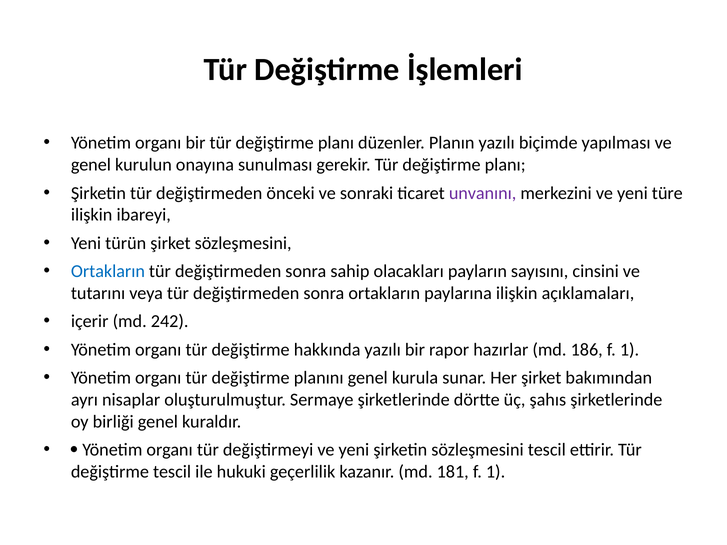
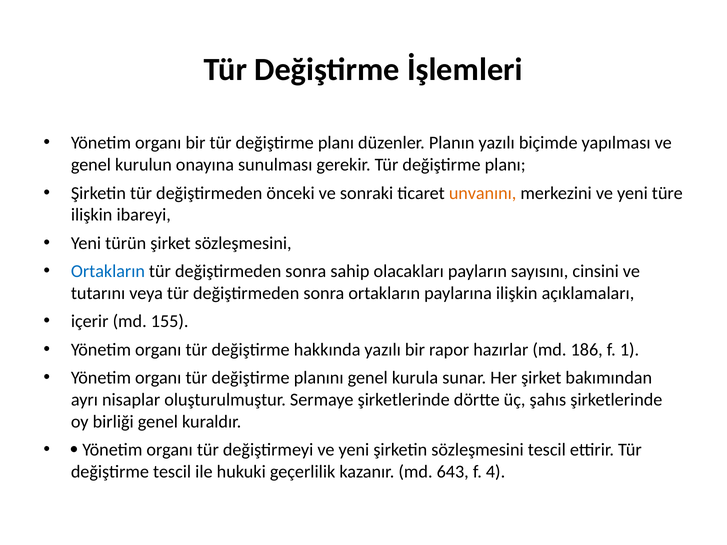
unvanını colour: purple -> orange
242: 242 -> 155
181: 181 -> 643
1 at (496, 472): 1 -> 4
